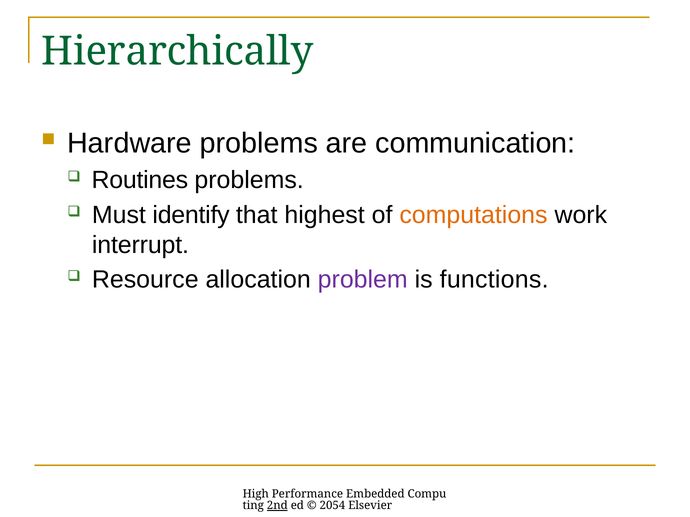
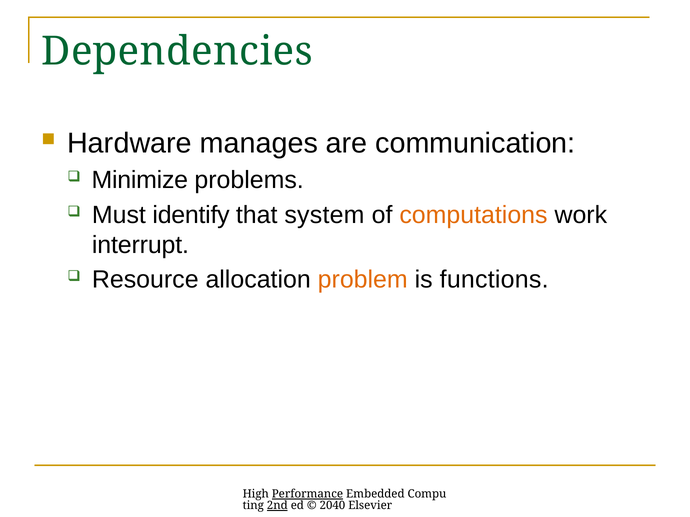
Hierarchically: Hierarchically -> Dependencies
Hardware problems: problems -> manages
Routines: Routines -> Minimize
highest: highest -> system
problem colour: purple -> orange
Performance underline: none -> present
2054: 2054 -> 2040
